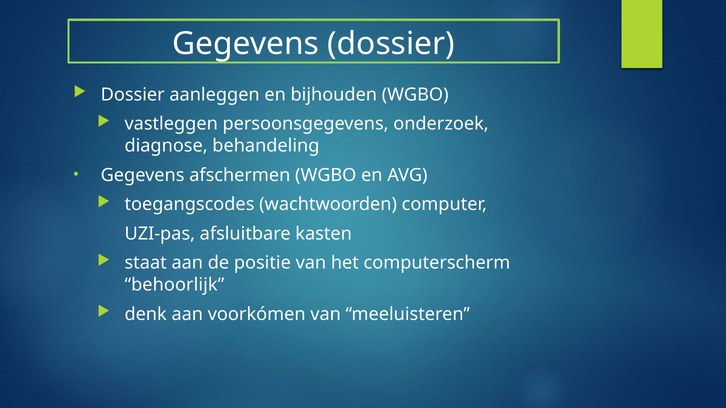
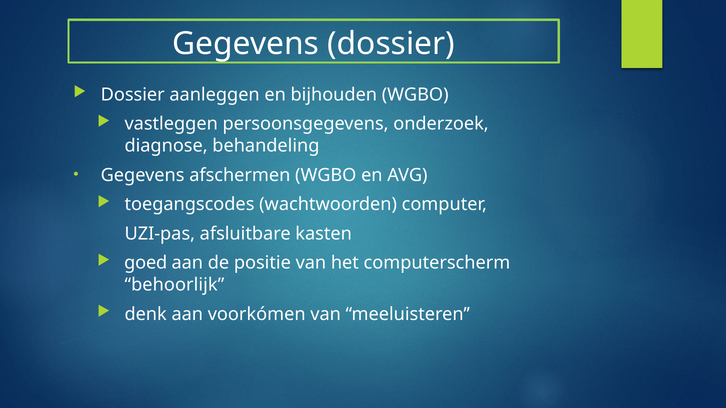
staat: staat -> goed
